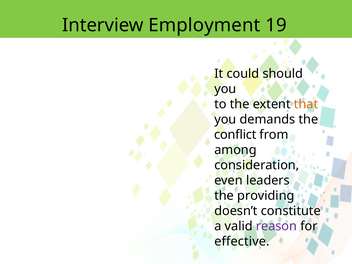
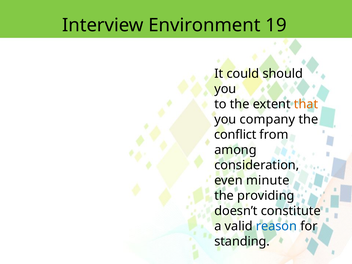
Employment: Employment -> Environment
demands: demands -> company
leaders: leaders -> minute
reason colour: purple -> blue
effective: effective -> standing
